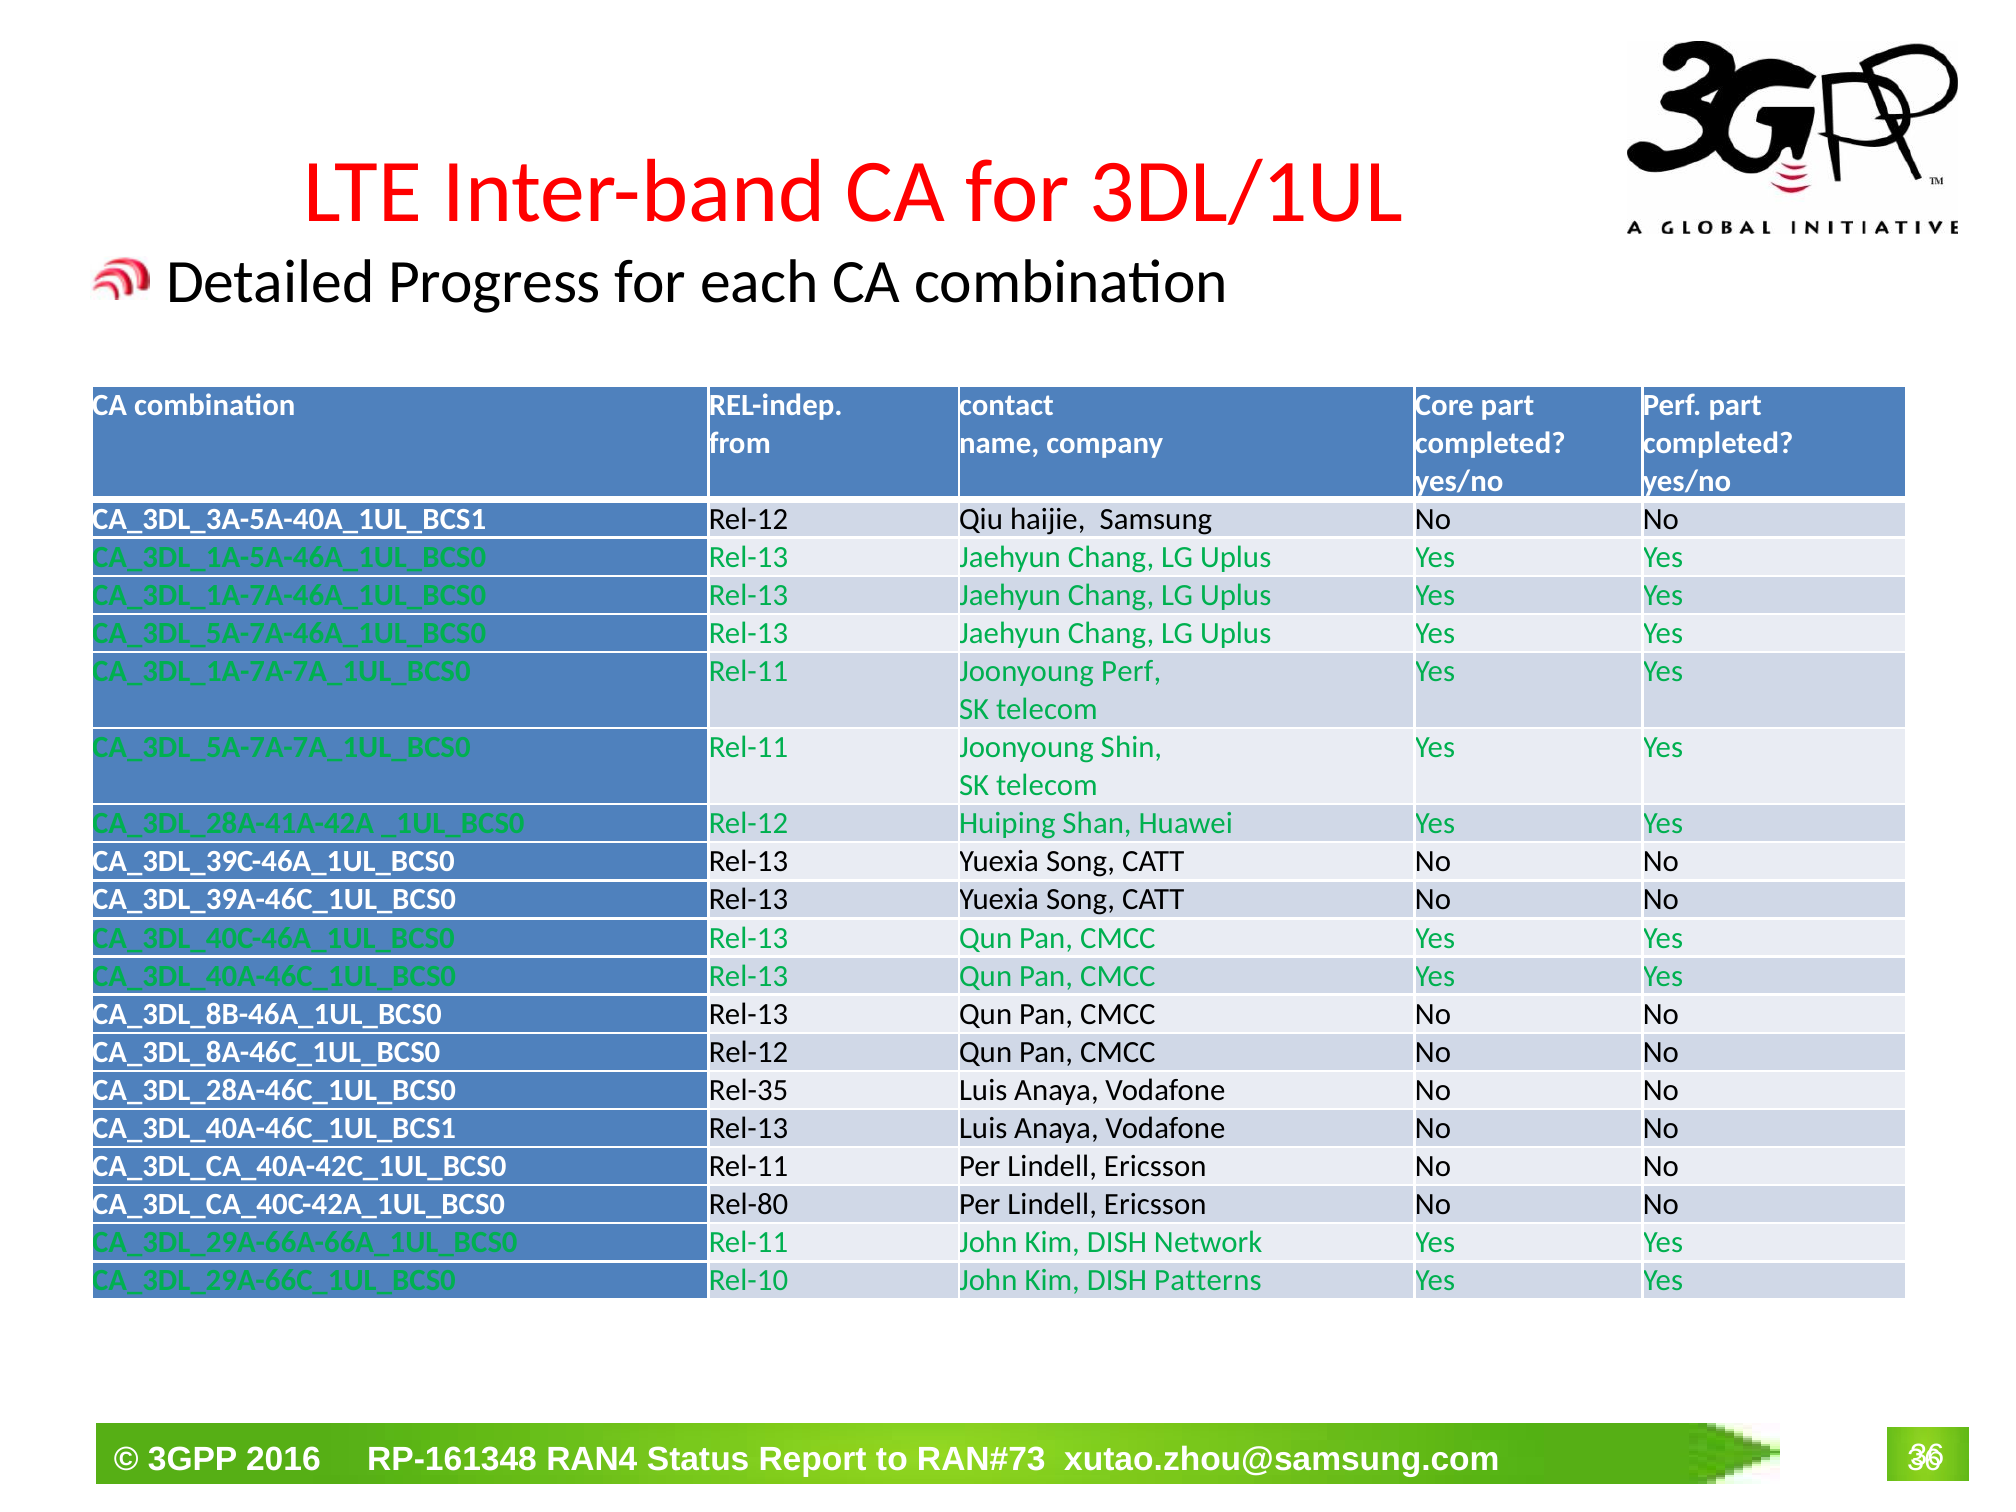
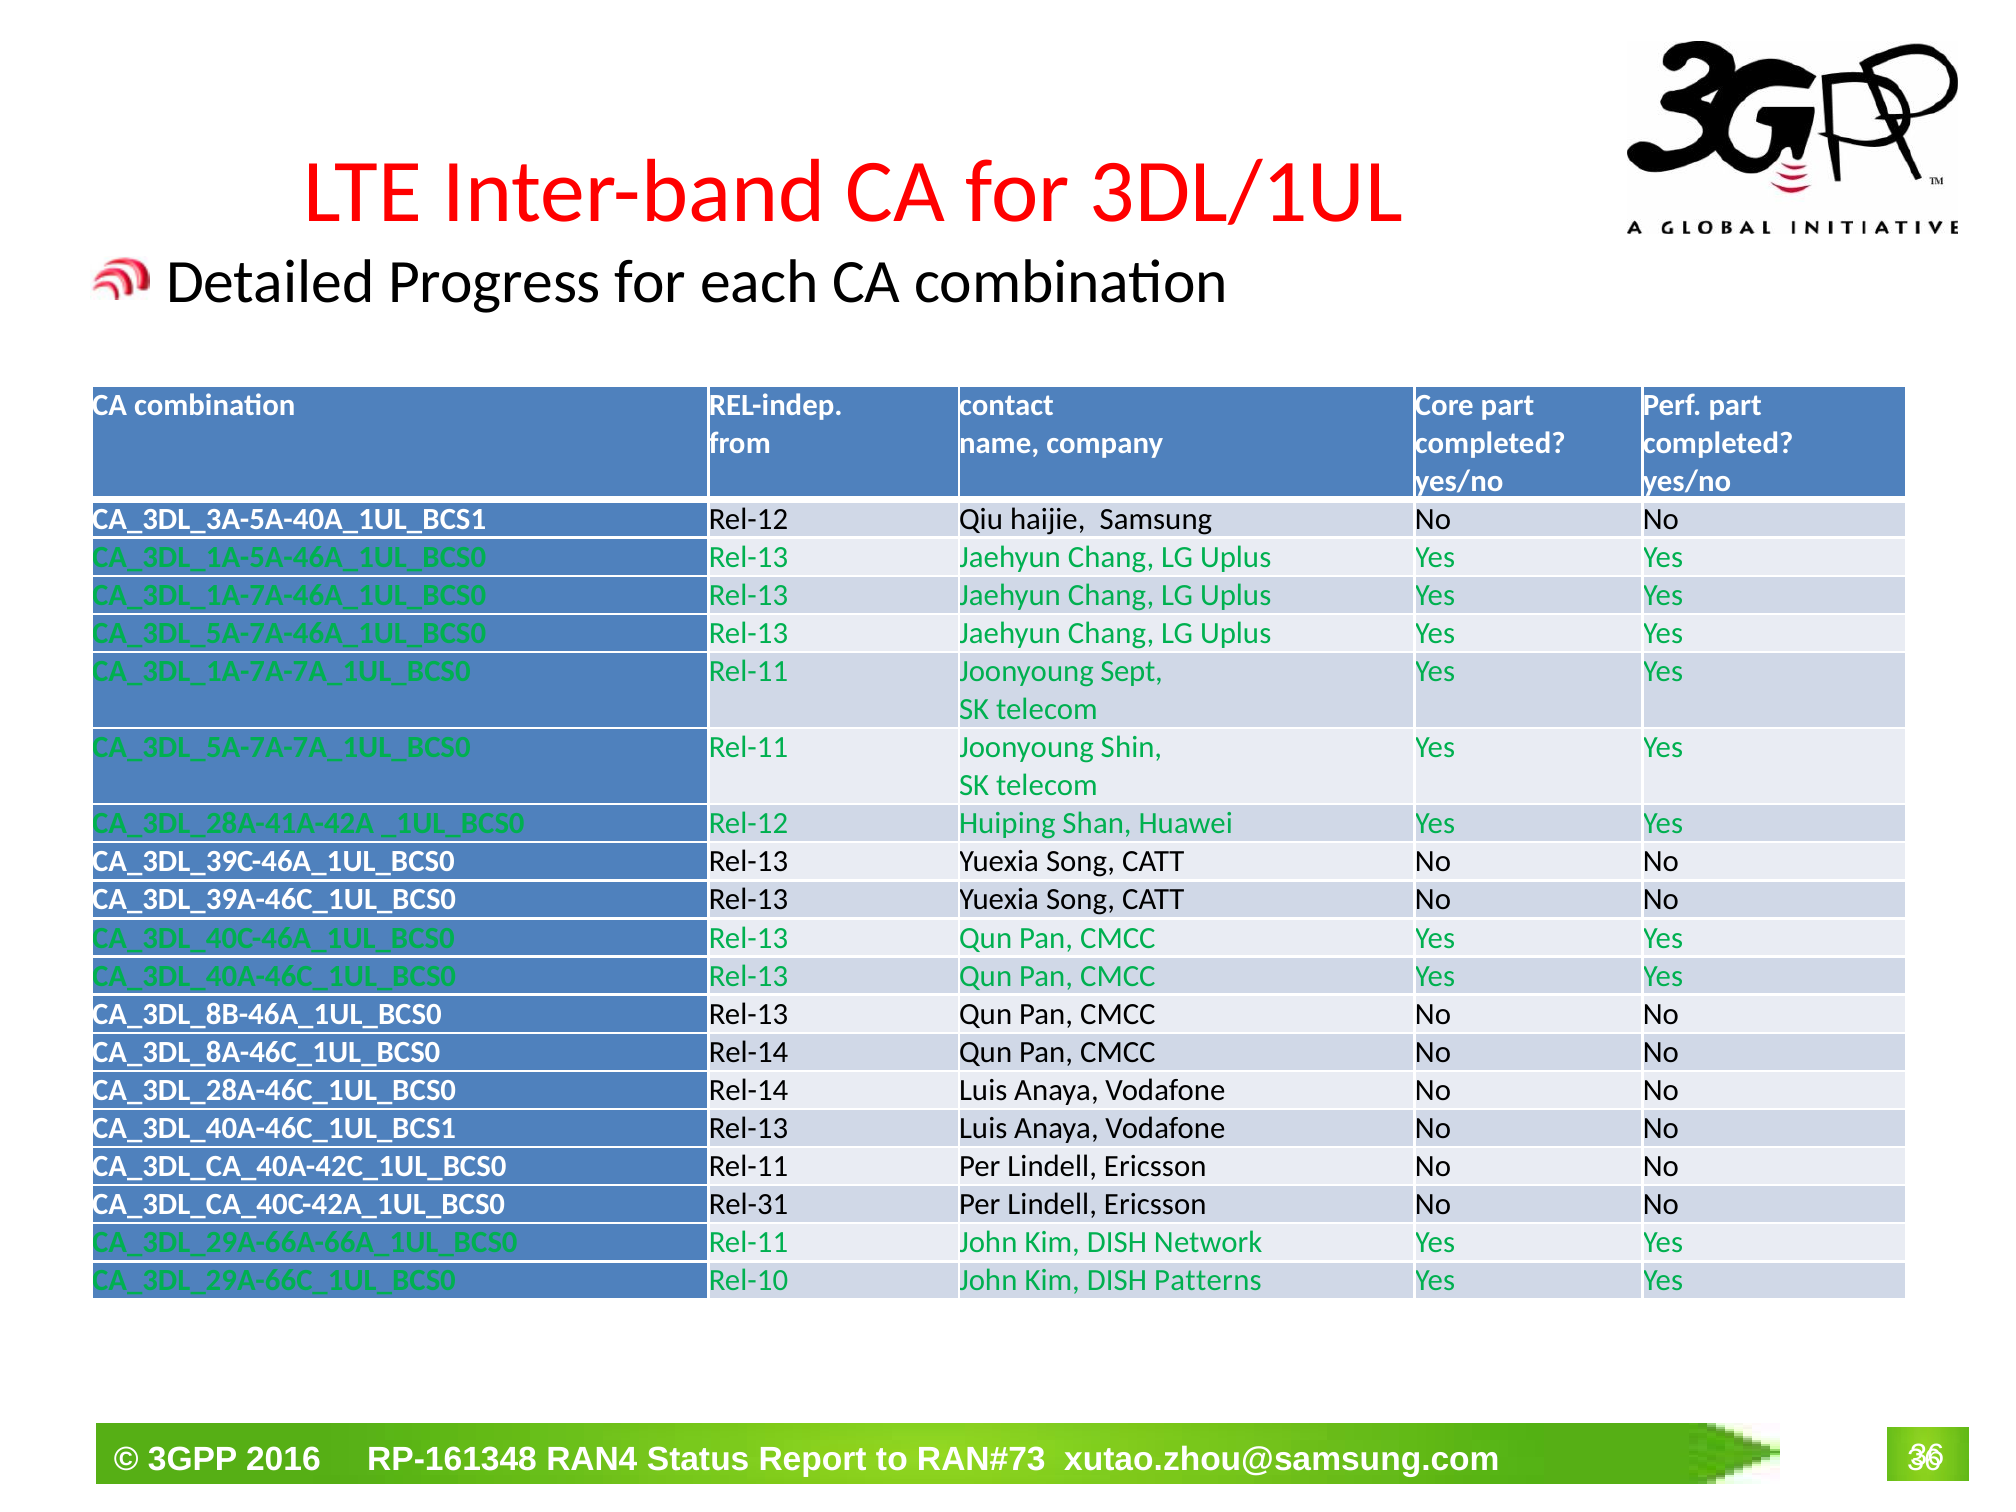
Joonyoung Perf: Perf -> Sept
Rel-12 at (749, 1052): Rel-12 -> Rel-14
Rel-35 at (749, 1090): Rel-35 -> Rel-14
Rel-80: Rel-80 -> Rel-31
